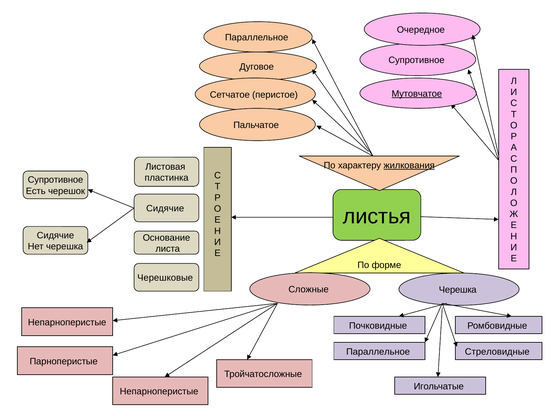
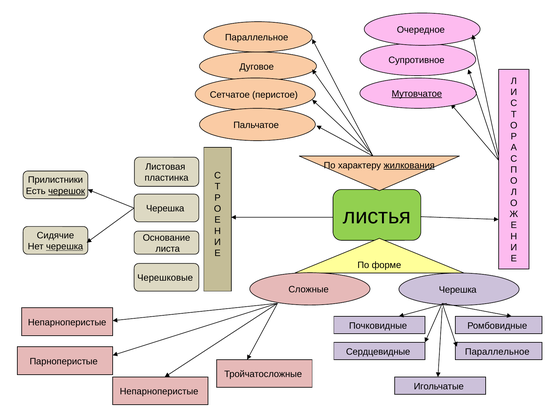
Супротивное at (55, 180): Супротивное -> Прилистники
черешок underline: none -> present
Сидячие at (165, 209): Сидячие -> Черешка
черешка at (65, 247) underline: none -> present
Параллельное at (378, 352): Параллельное -> Сердцевидные
Стреловидные at (497, 352): Стреловидные -> Параллельное
